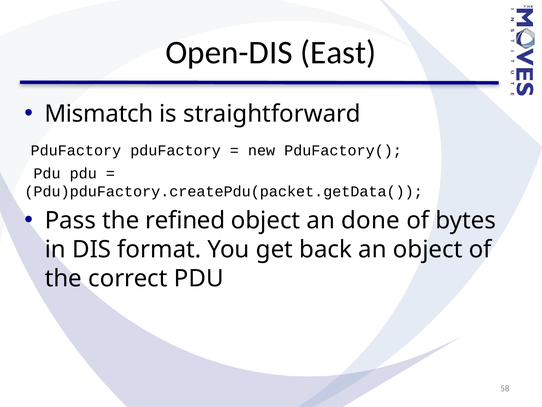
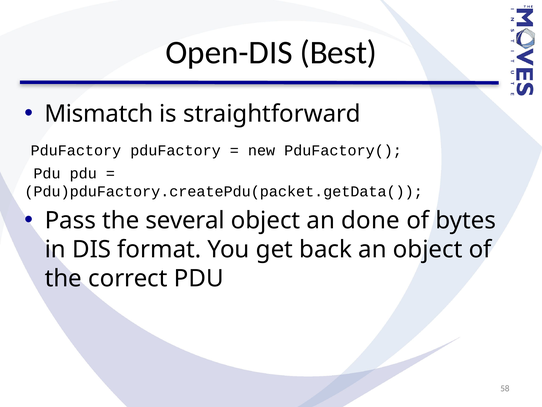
East: East -> Best
refined: refined -> several
